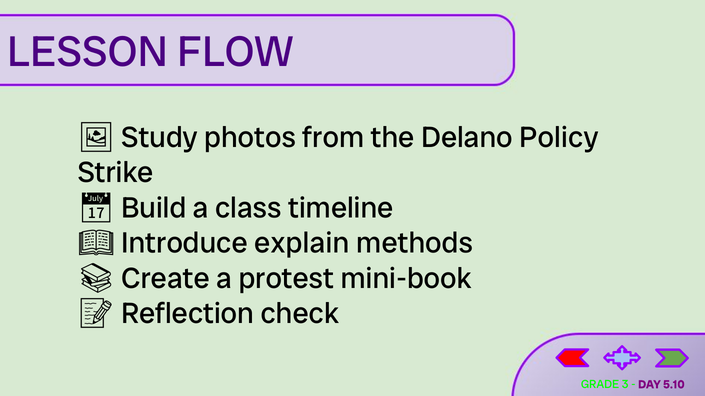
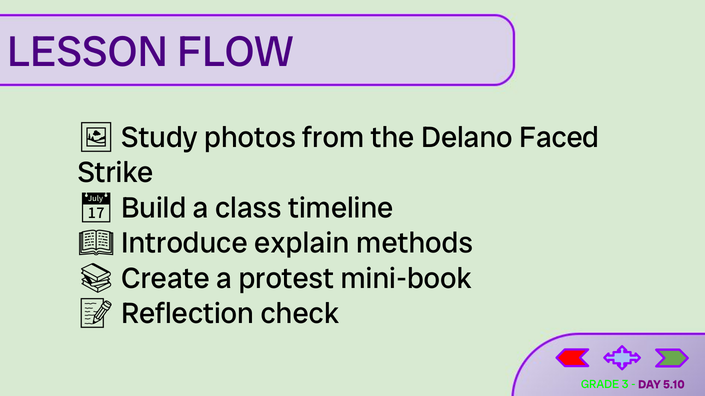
Policy: Policy -> Faced
